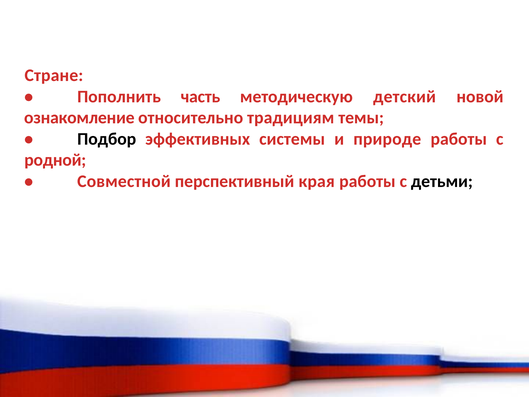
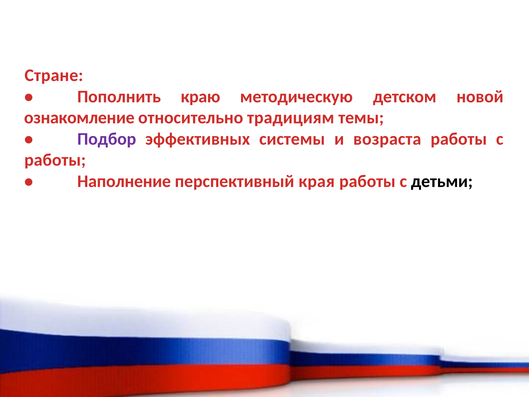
часть: часть -> краю
детский: детский -> детском
Подбор colour: black -> purple
природе: природе -> возраста
родной at (55, 160): родной -> работы
Совместной: Совместной -> Наполнение
